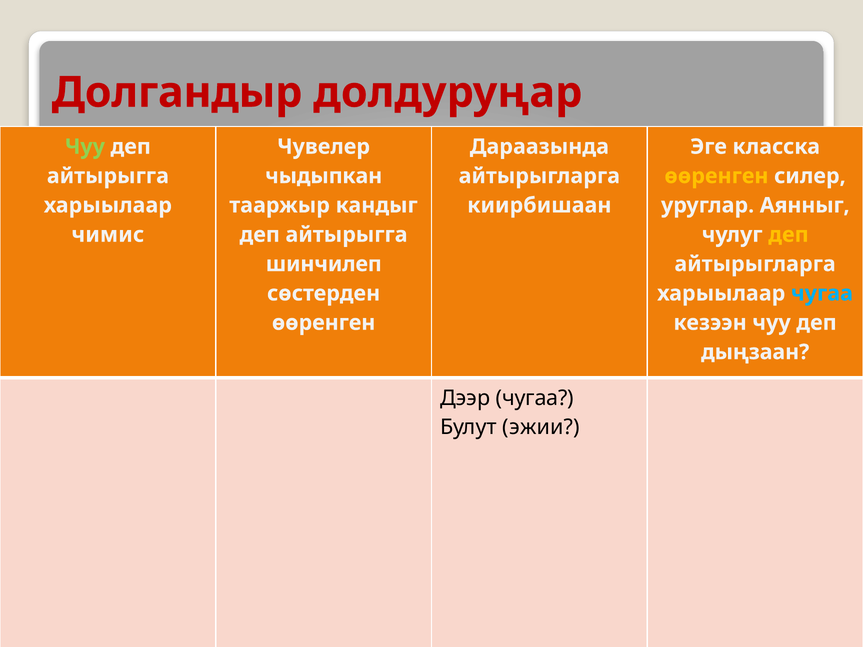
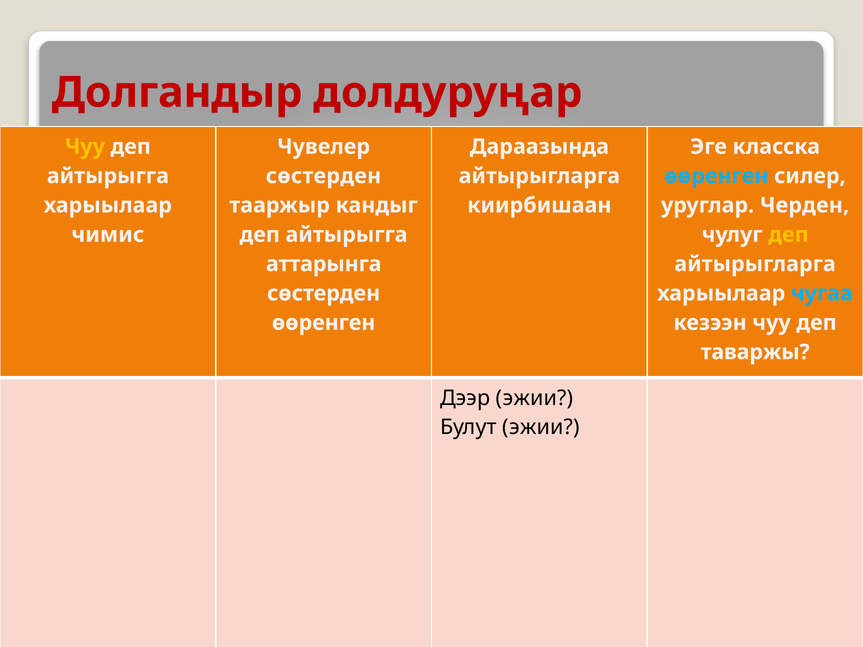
Чуу at (85, 147) colour: light green -> yellow
чыдыпкан at (324, 176): чыдыпкан -> сөстерден
өөренген at (716, 176) colour: yellow -> light blue
Аянныг: Аянныг -> Черден
шинчилеп: шинчилеп -> аттарынга
дыңзаан: дыңзаан -> таваржы
Дээр чугаа: чугаа -> эжии
